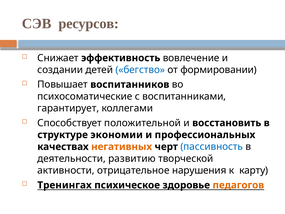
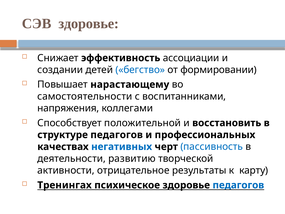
СЭВ ресурсов: ресурсов -> здоровье
вовлечение: вовлечение -> ассоциации
воспитанников: воспитанников -> нарастающему
психосоматические: психосоматические -> самостоятельности
гарантирует: гарантирует -> напряжения
структуре экономии: экономии -> педагогов
негативных colour: orange -> blue
нарушения: нарушения -> результаты
педагогов at (238, 185) colour: orange -> blue
